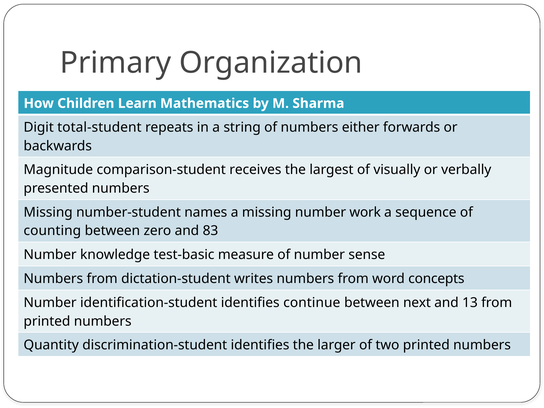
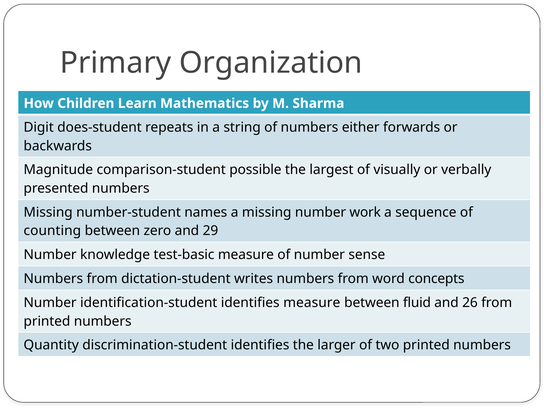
total-student: total-student -> does-student
receives: receives -> possible
83: 83 -> 29
identifies continue: continue -> measure
next: next -> fluid
13: 13 -> 26
